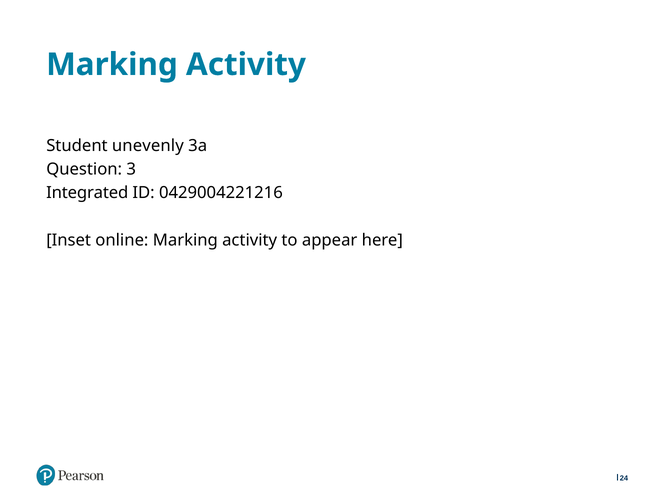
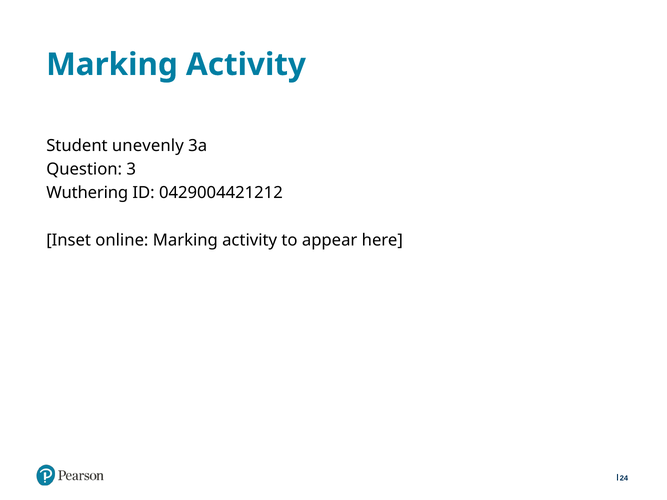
Integrated: Integrated -> Wuthering
0429004221216: 0429004221216 -> 0429004421212
